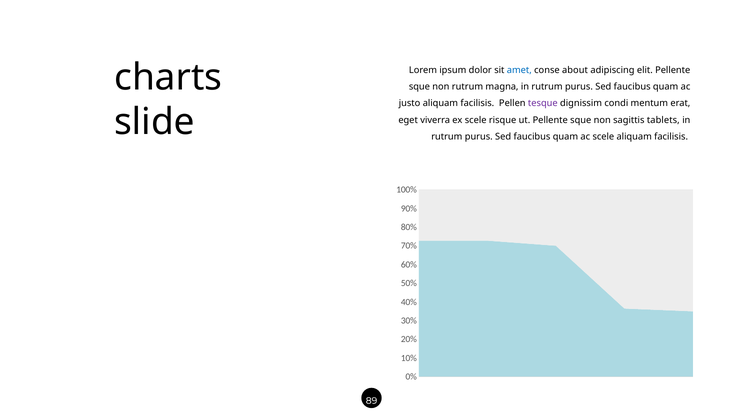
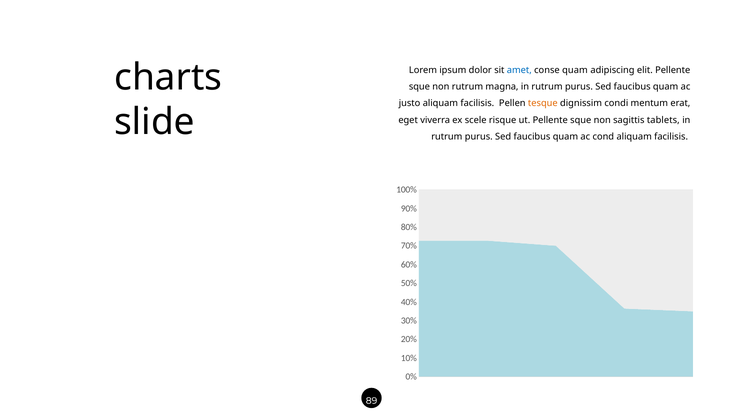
conse about: about -> quam
tesque colour: purple -> orange
ac scele: scele -> cond
